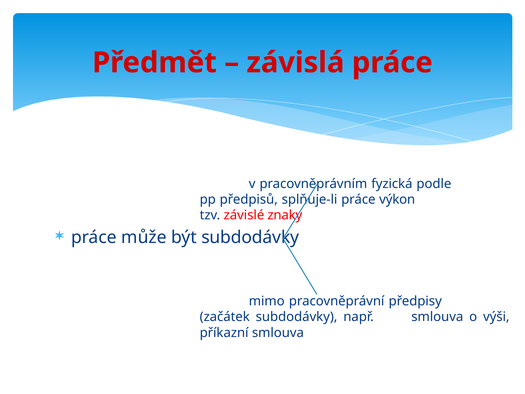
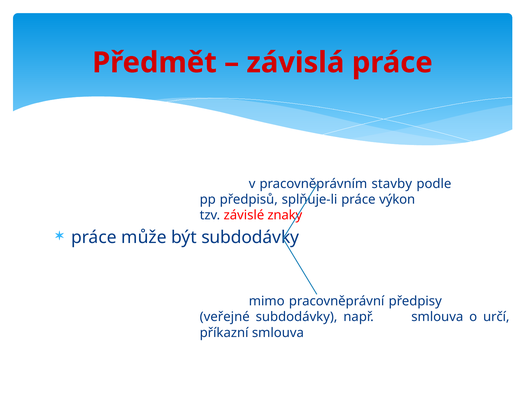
fyzická: fyzická -> stavby
začátek: začátek -> veřejné
výši: výši -> určí
